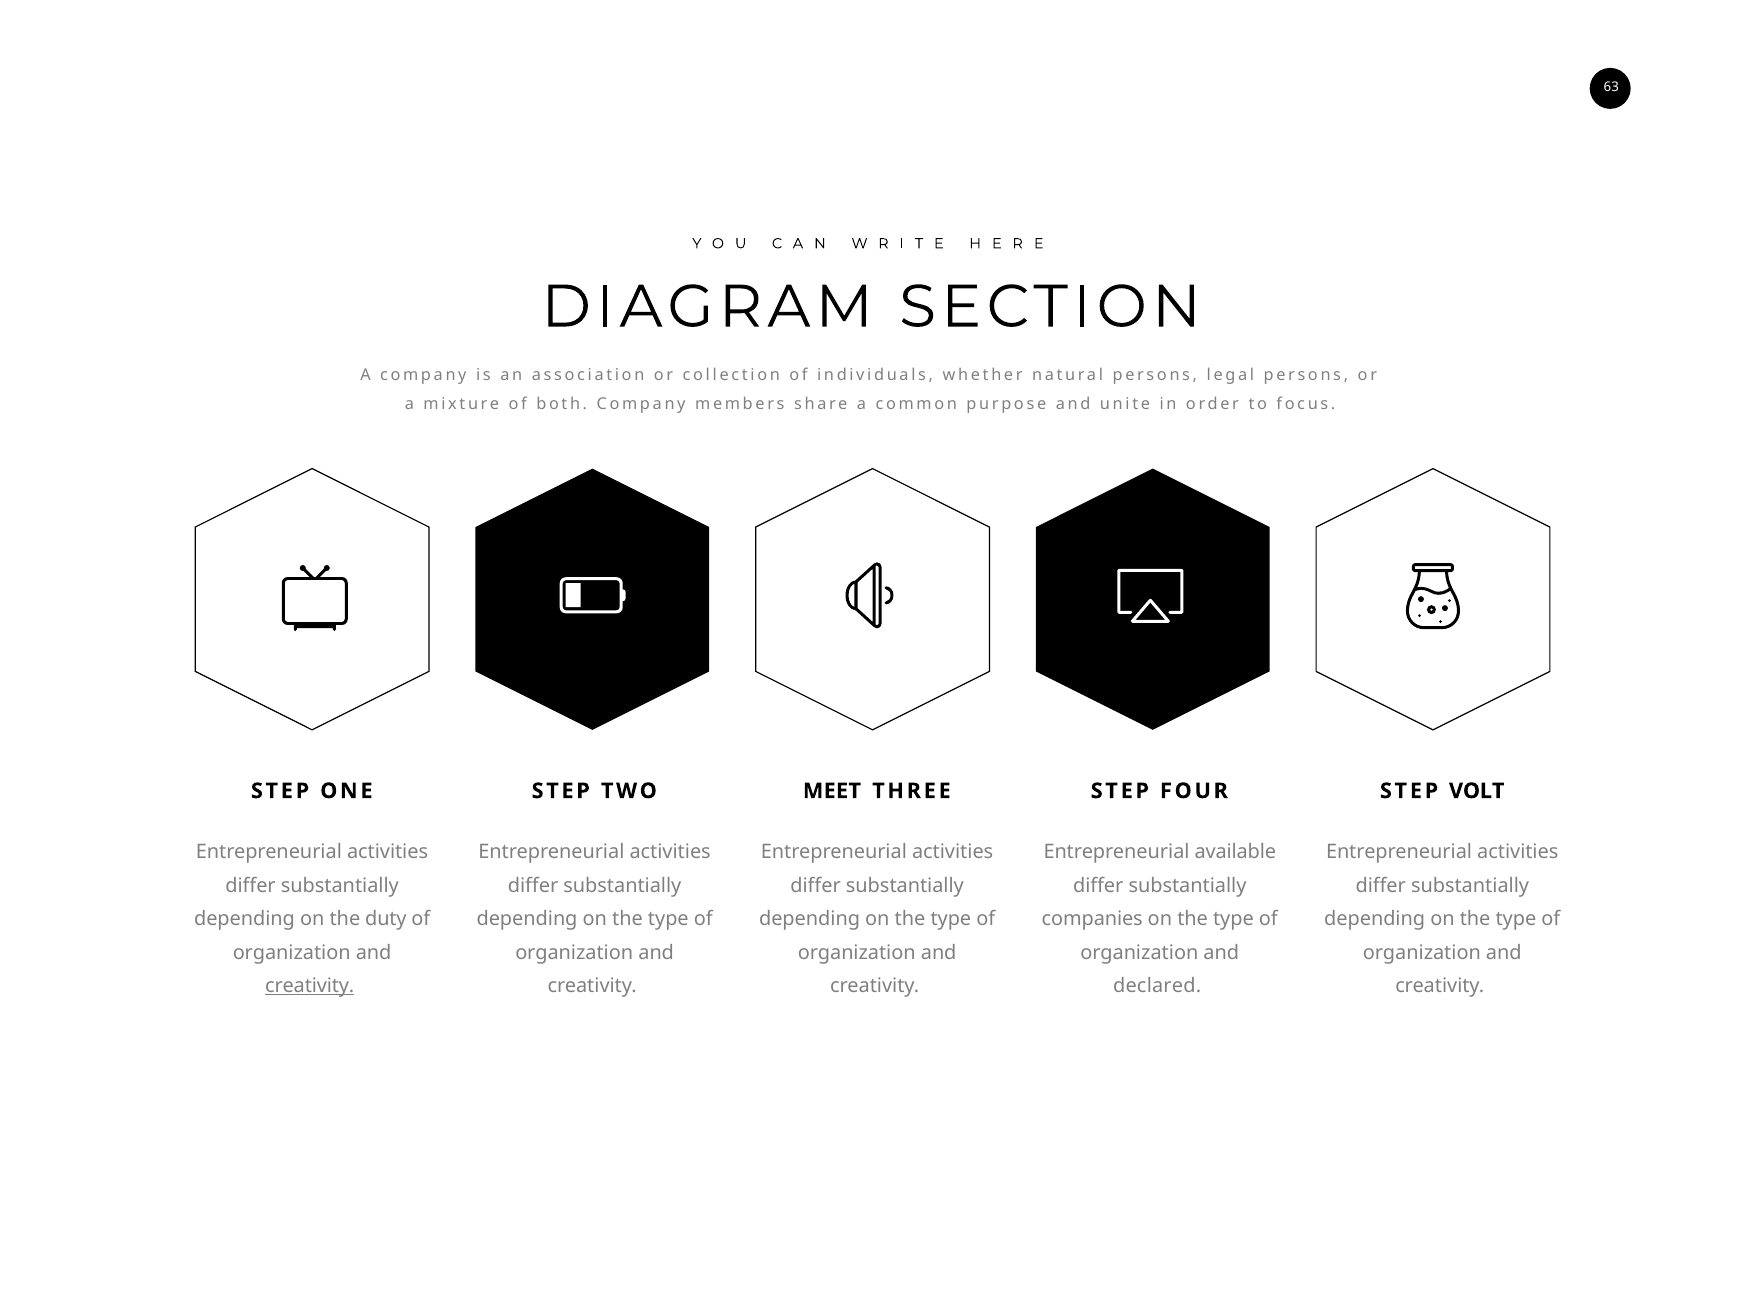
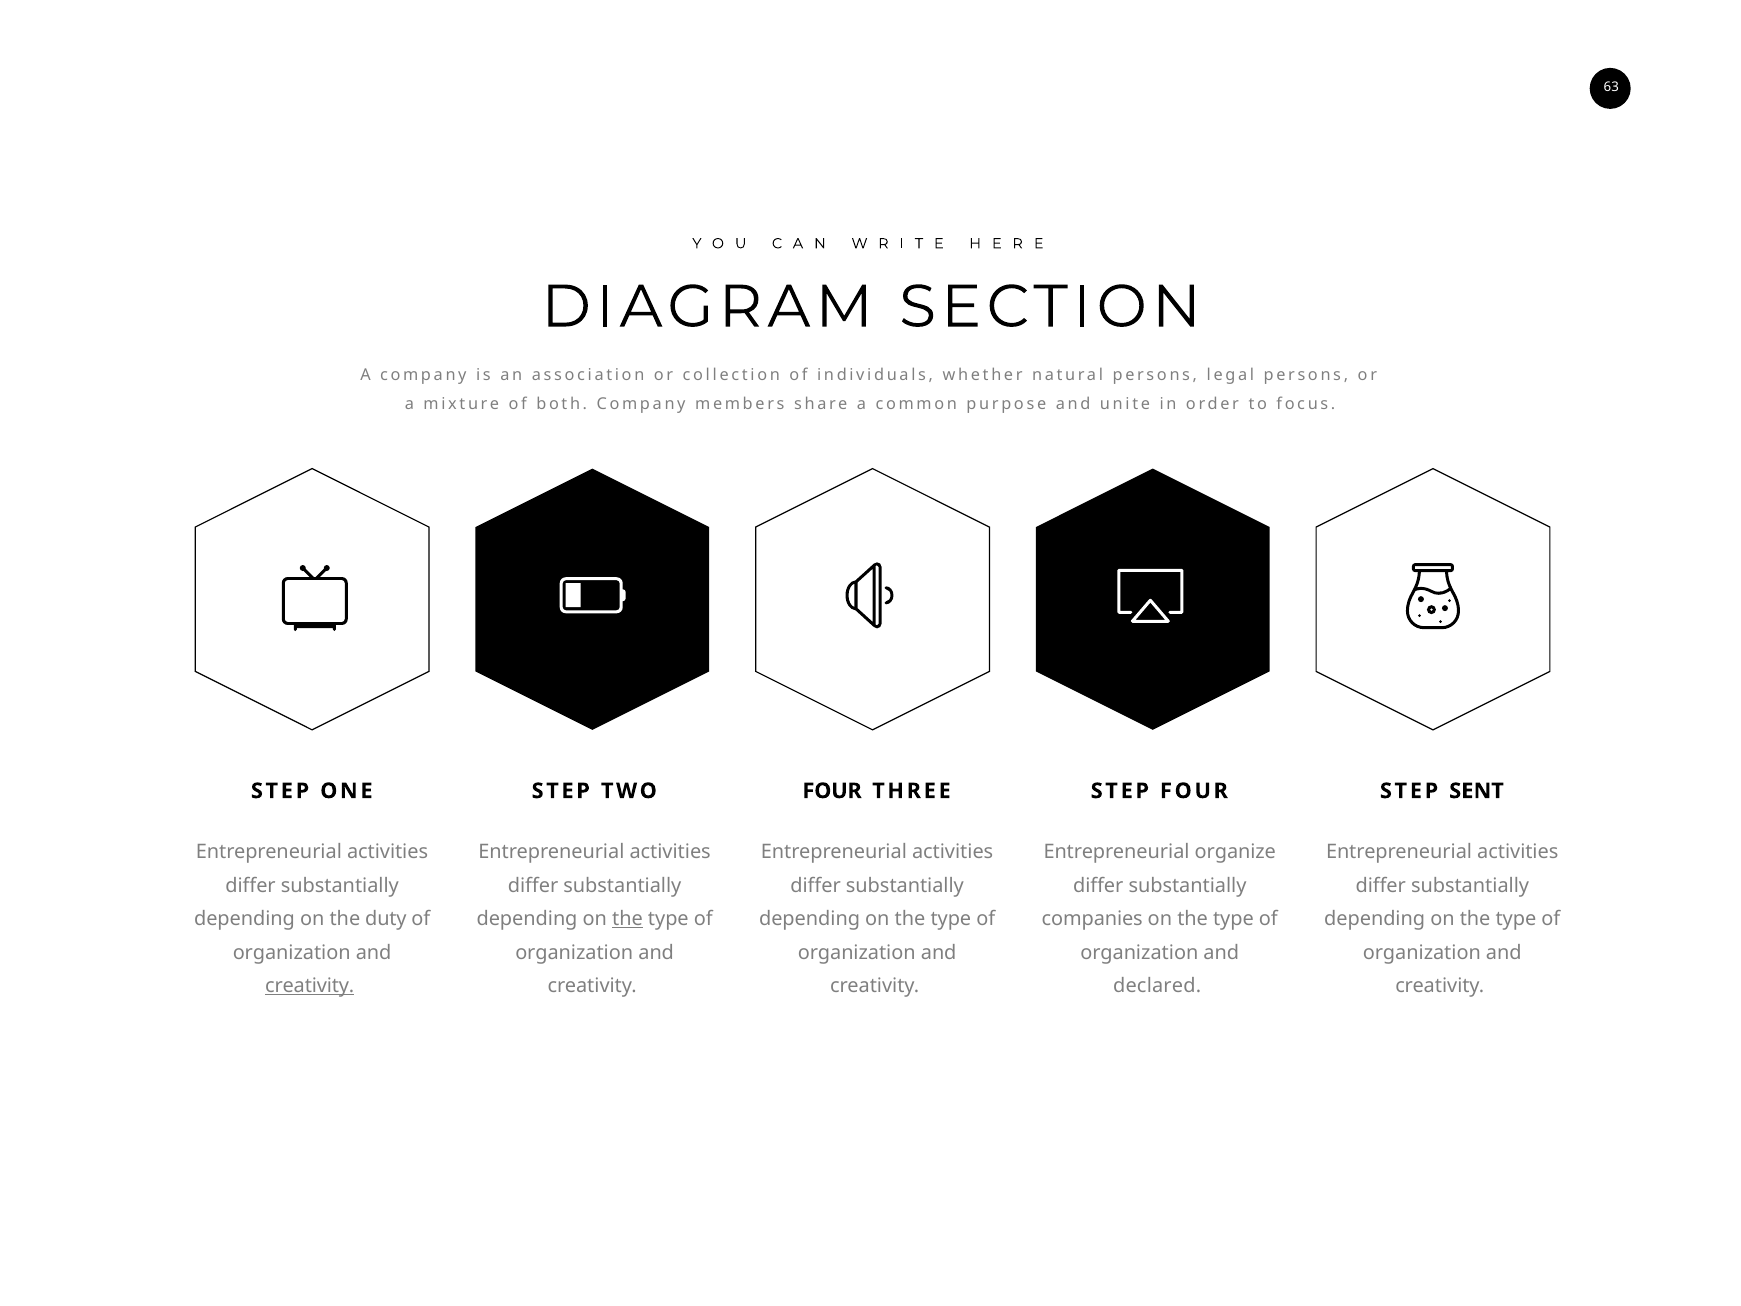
MEET at (832, 791): MEET -> FOUR
VOLT: VOLT -> SENT
available: available -> organize
the at (628, 919) underline: none -> present
